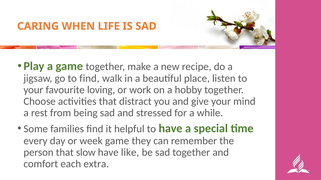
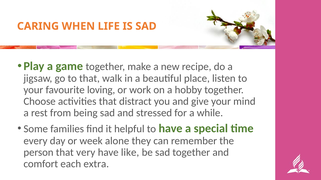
to find: find -> that
week game: game -> alone
slow: slow -> very
